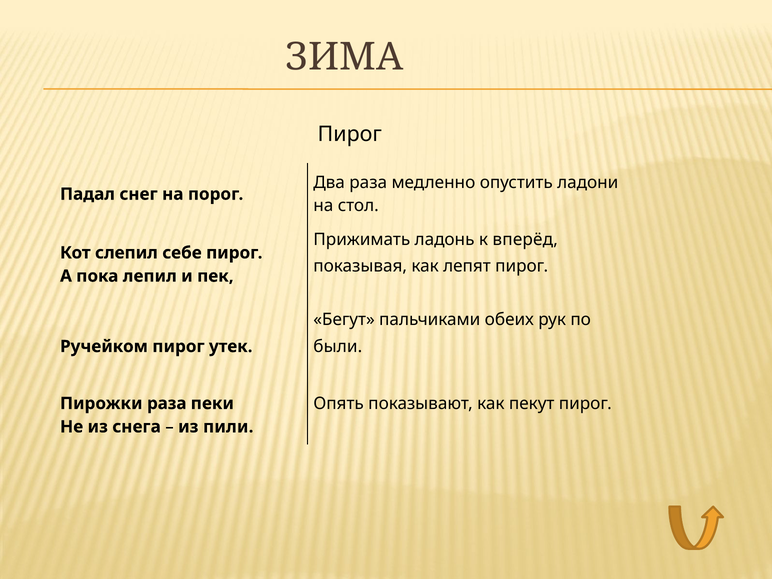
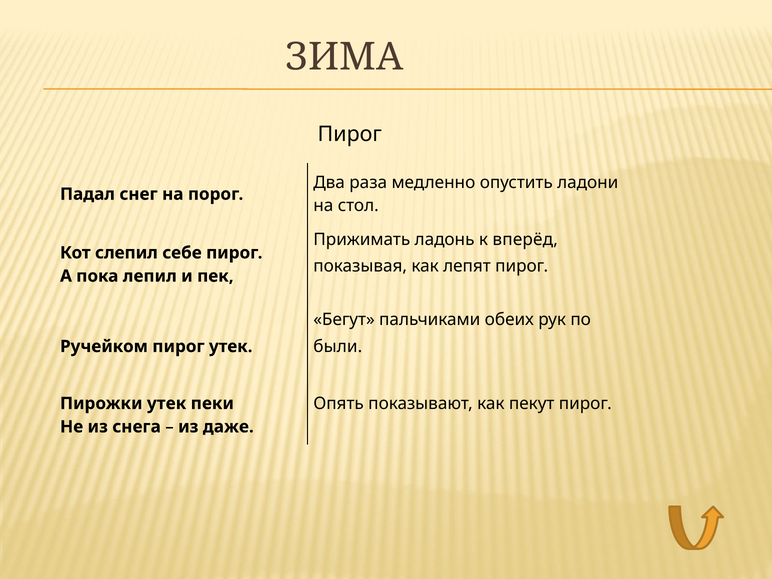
Пирожки раза: раза -> утек
пили: пили -> даже
